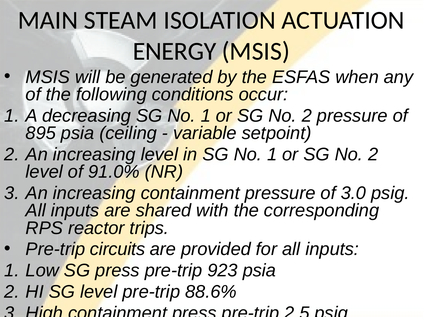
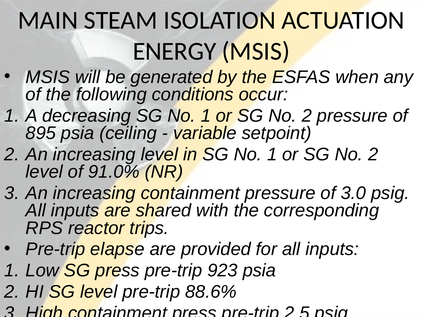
circuits: circuits -> elapse
